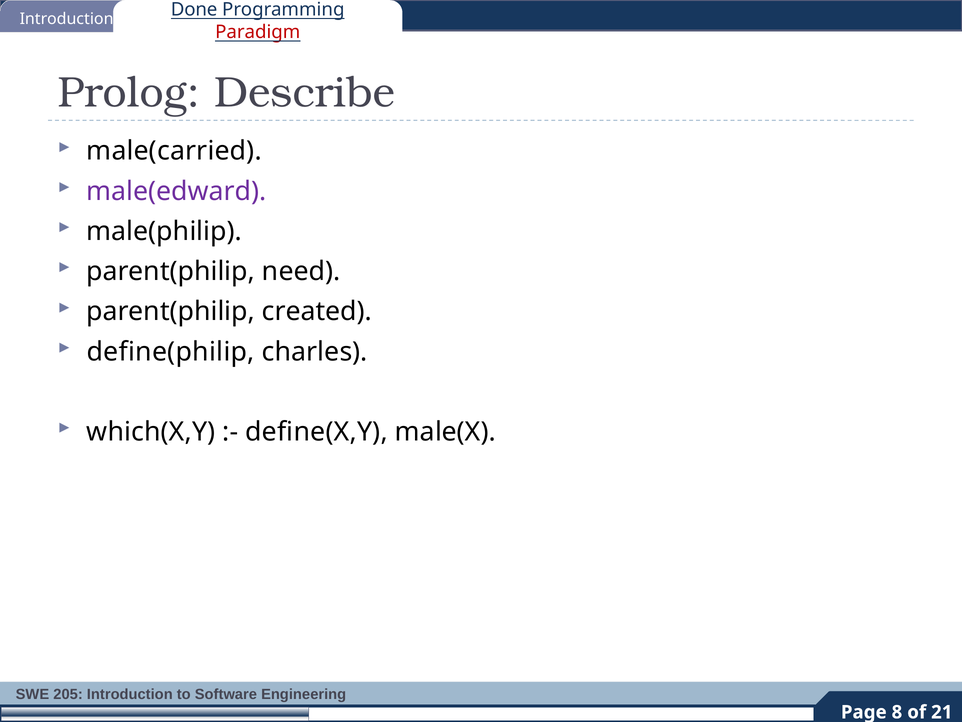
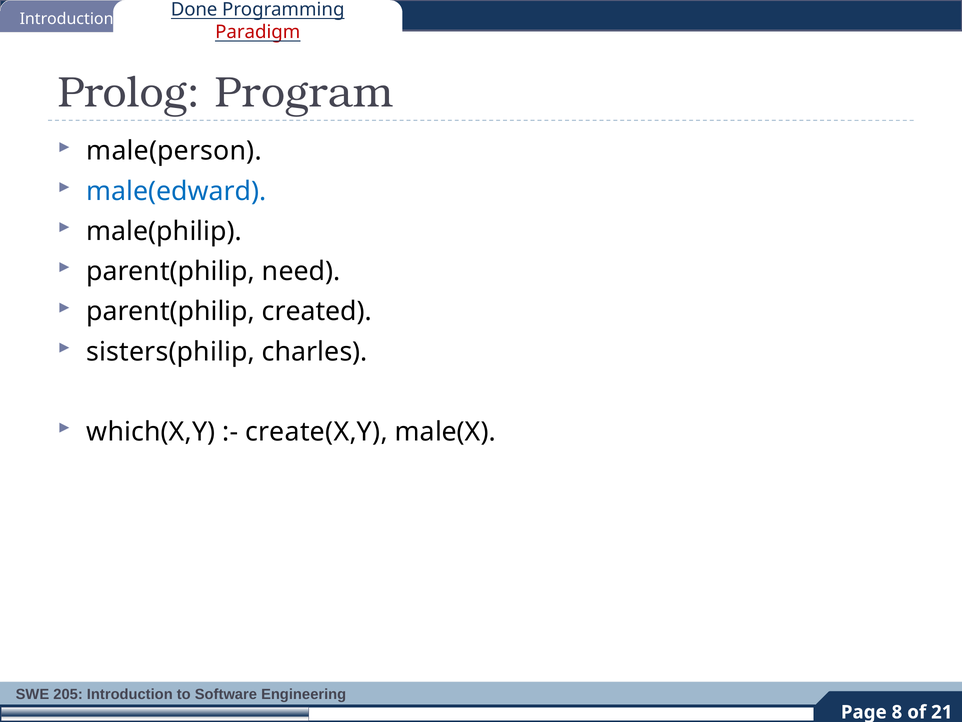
Describe: Describe -> Program
male(carried: male(carried -> male(person
male(edward colour: purple -> blue
define(philip: define(philip -> sisters(philip
define(X,Y: define(X,Y -> create(X,Y
